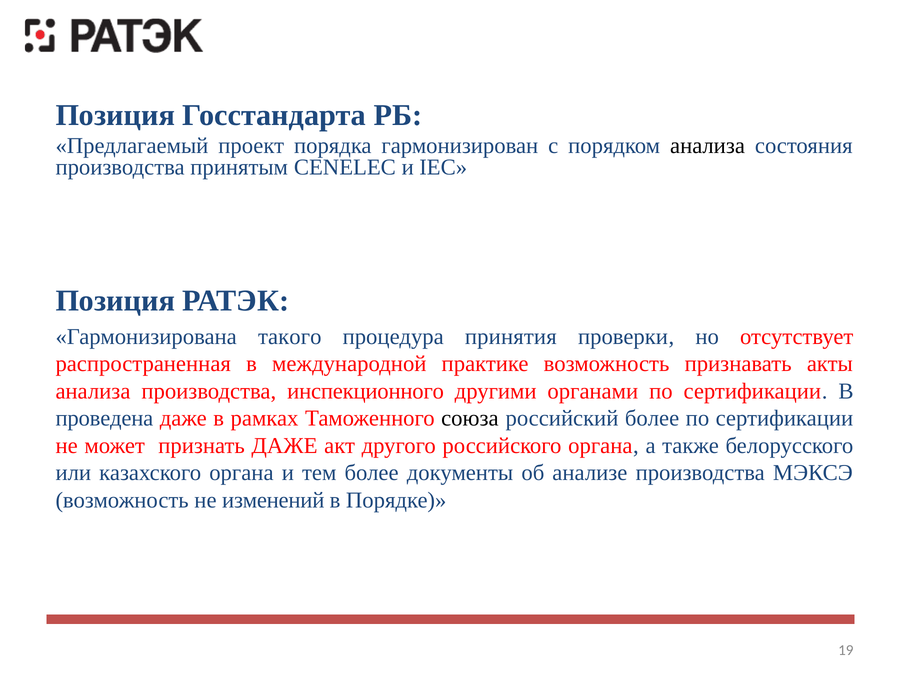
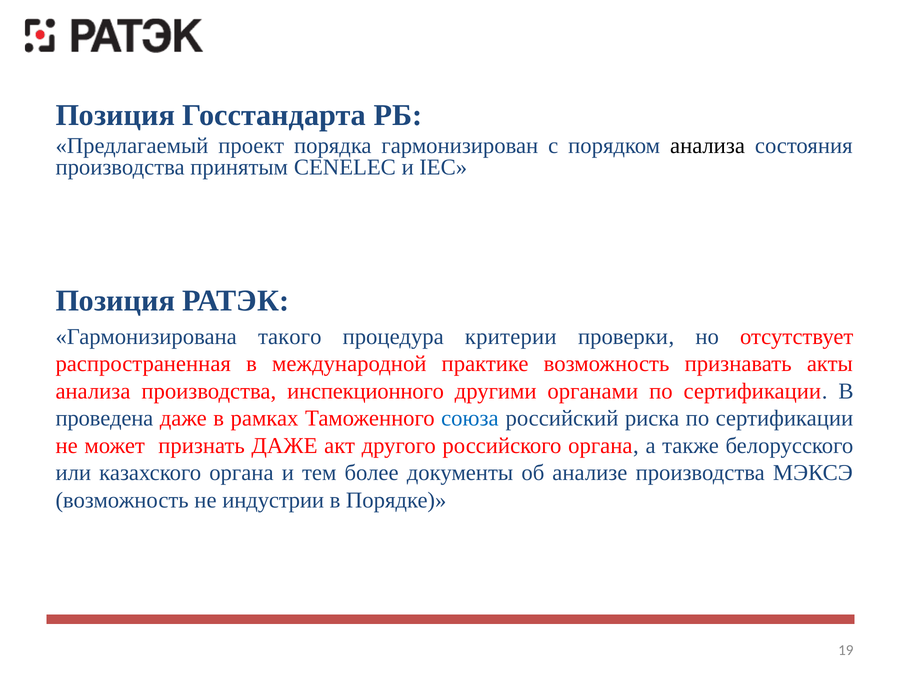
принятия: принятия -> критерии
союза colour: black -> blue
российский более: более -> риска
изменений: изменений -> индустрии
